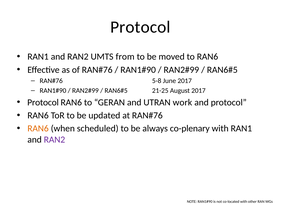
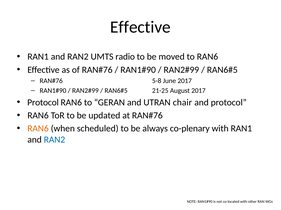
Protocol at (140, 27): Protocol -> Effective
from: from -> radio
work: work -> chair
RAN2 at (54, 140) colour: purple -> blue
